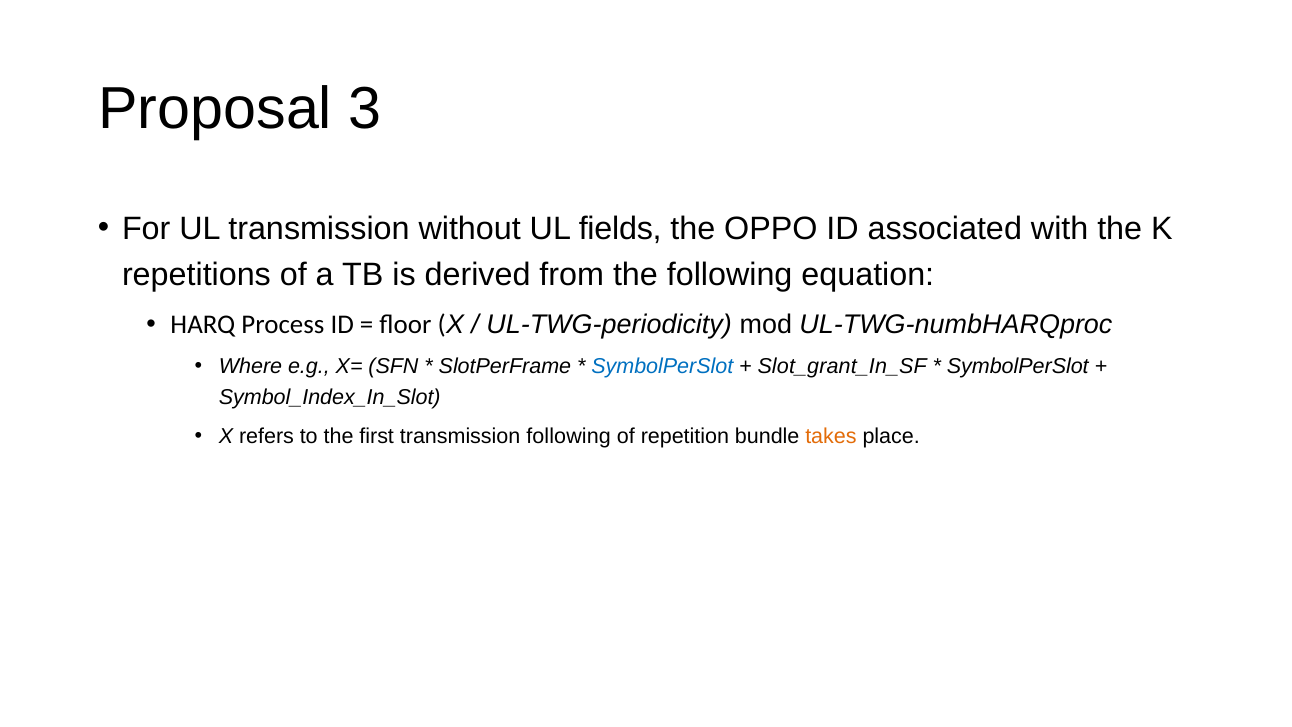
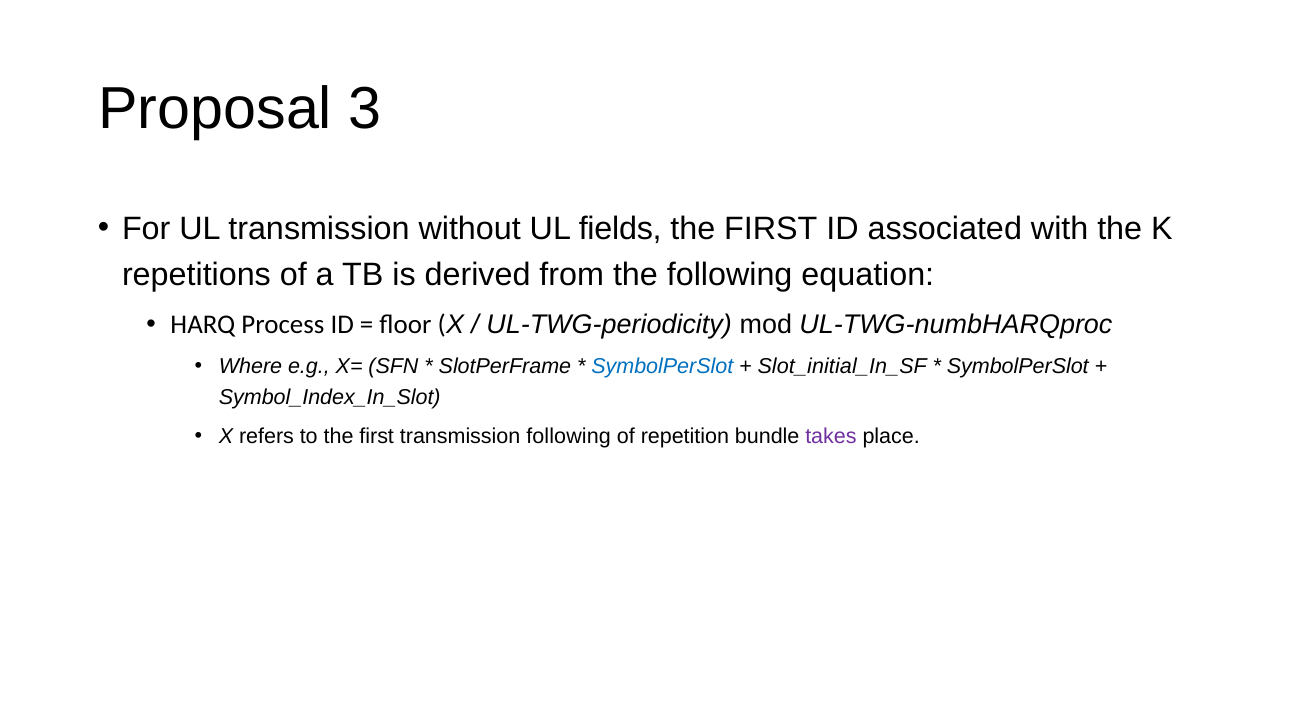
OPPO at (771, 228): OPPO -> FIRST
Slot_grant_In_SF: Slot_grant_In_SF -> Slot_initial_In_SF
takes colour: orange -> purple
